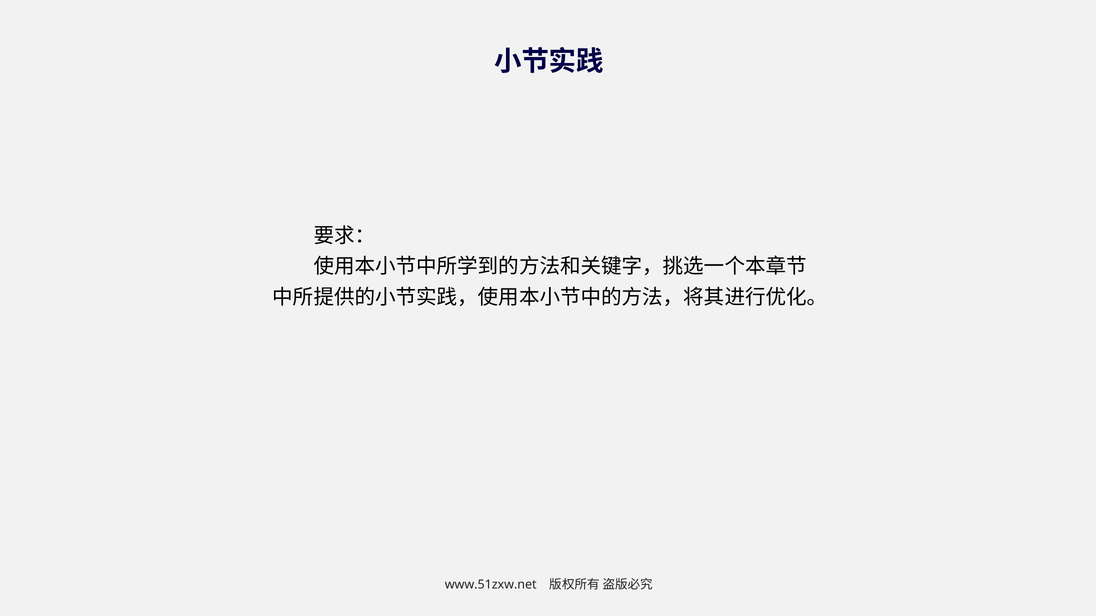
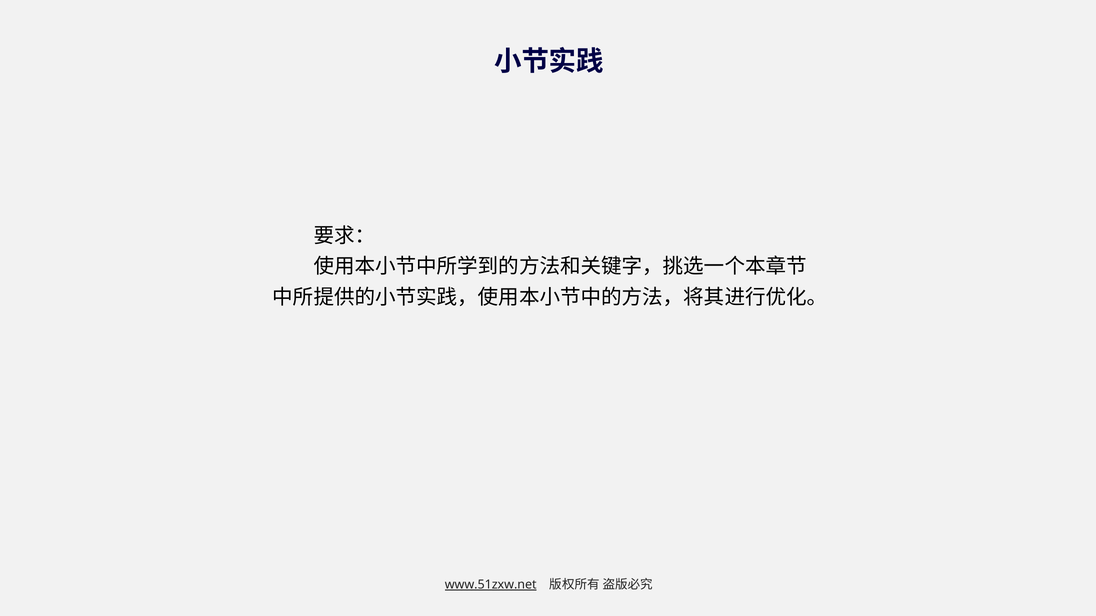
www.51zxw.net underline: none -> present
